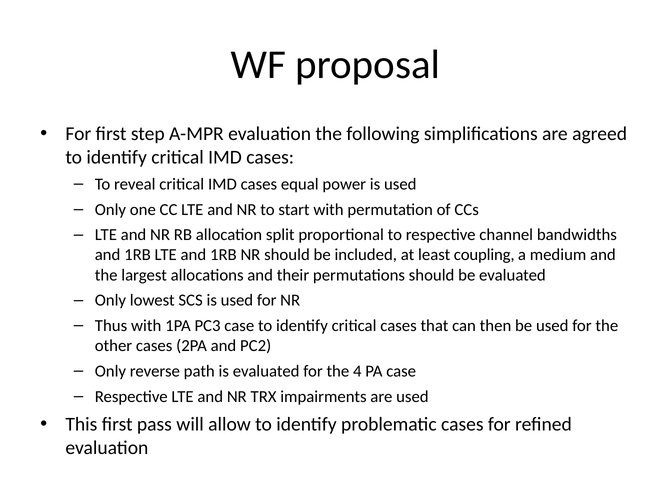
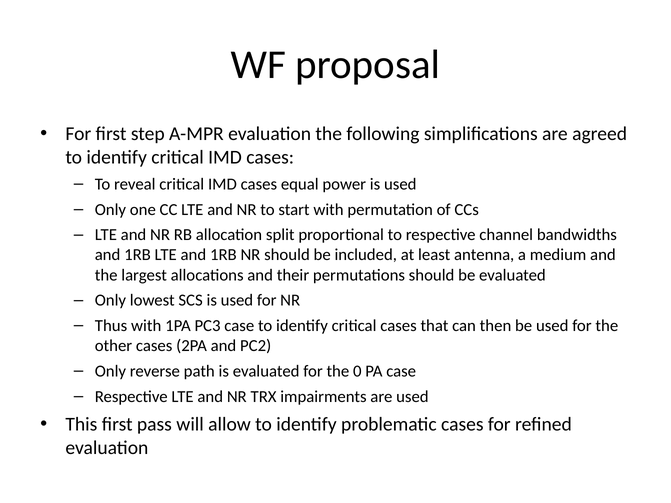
coupling: coupling -> antenna
4: 4 -> 0
